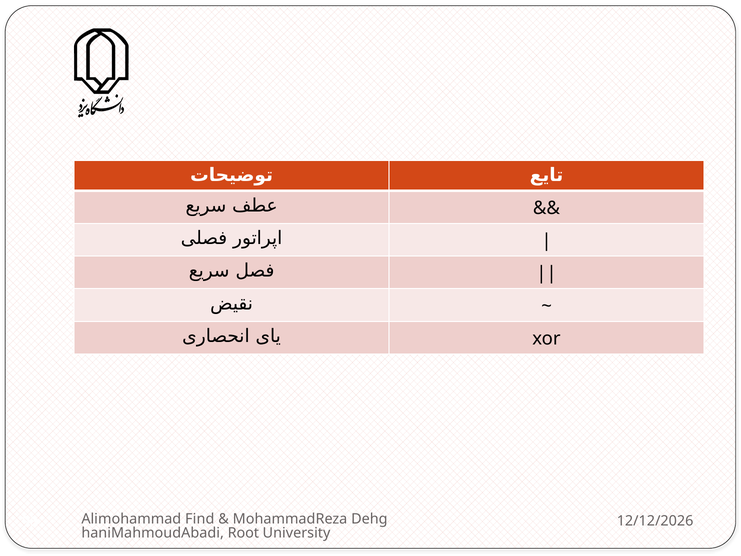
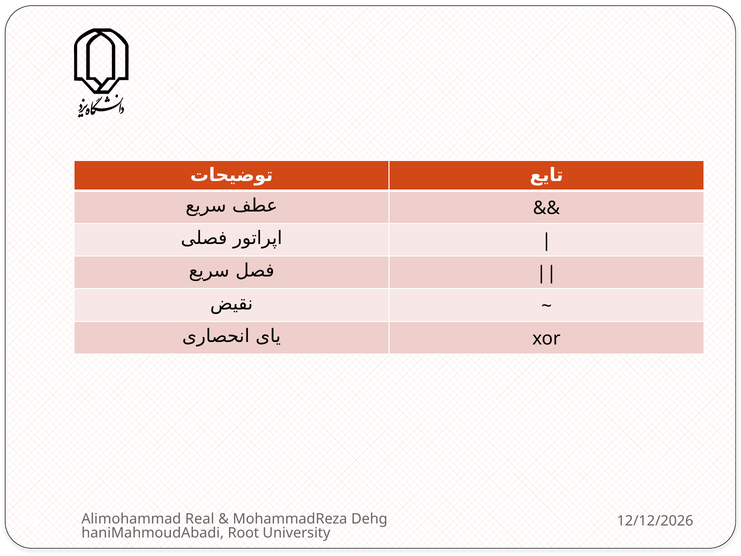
Find: Find -> Real
